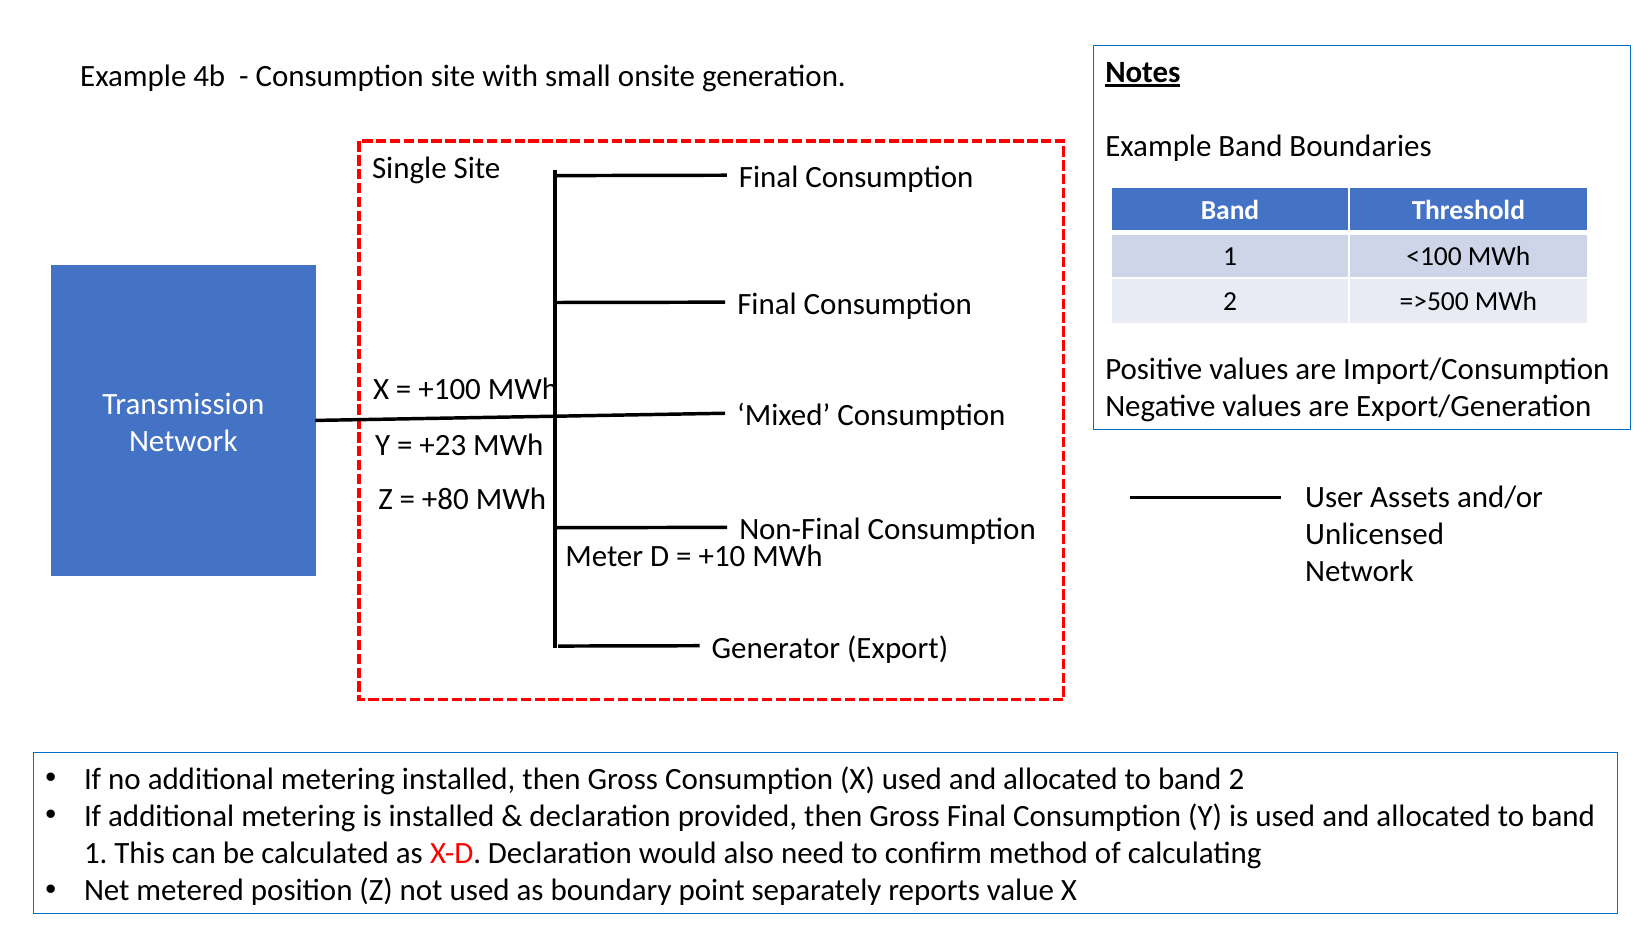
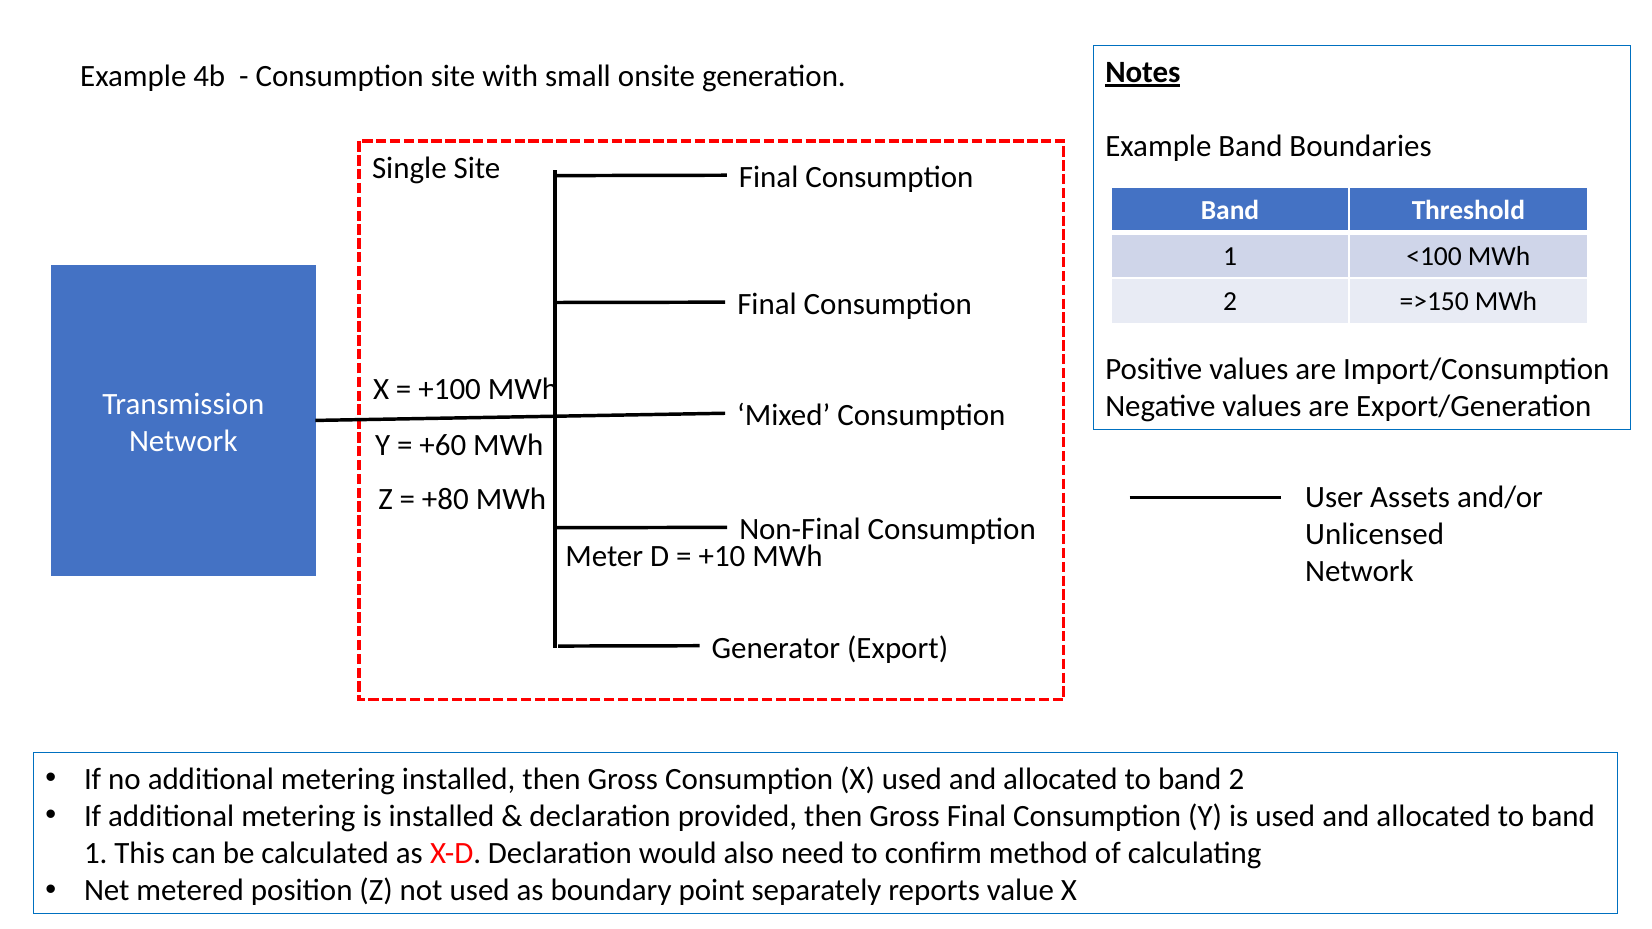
=>500: =>500 -> =>150
+23: +23 -> +60
